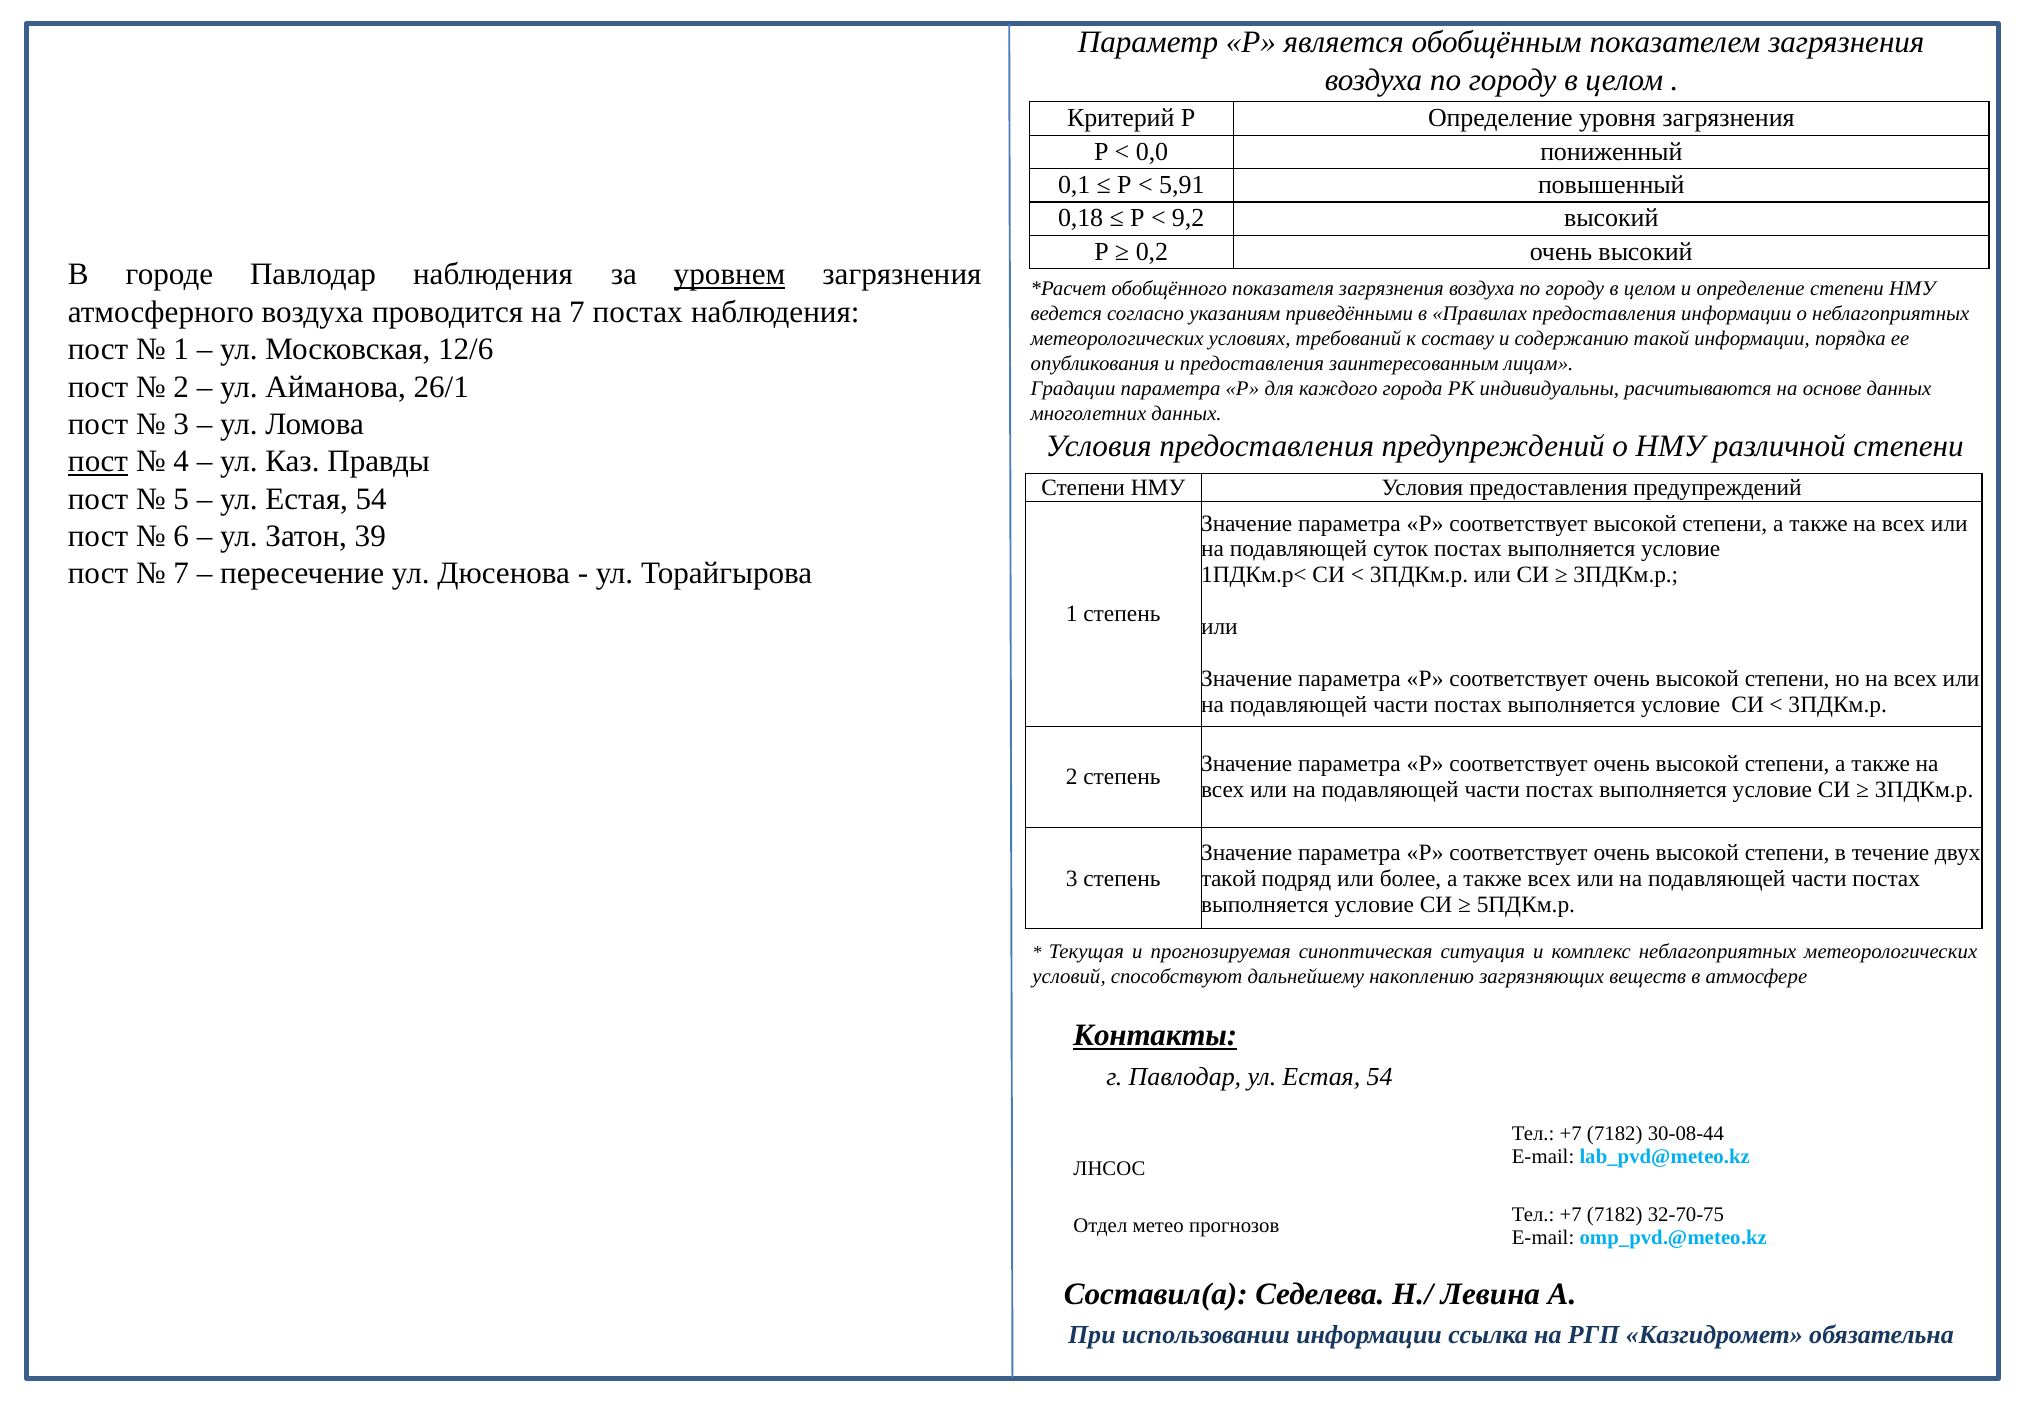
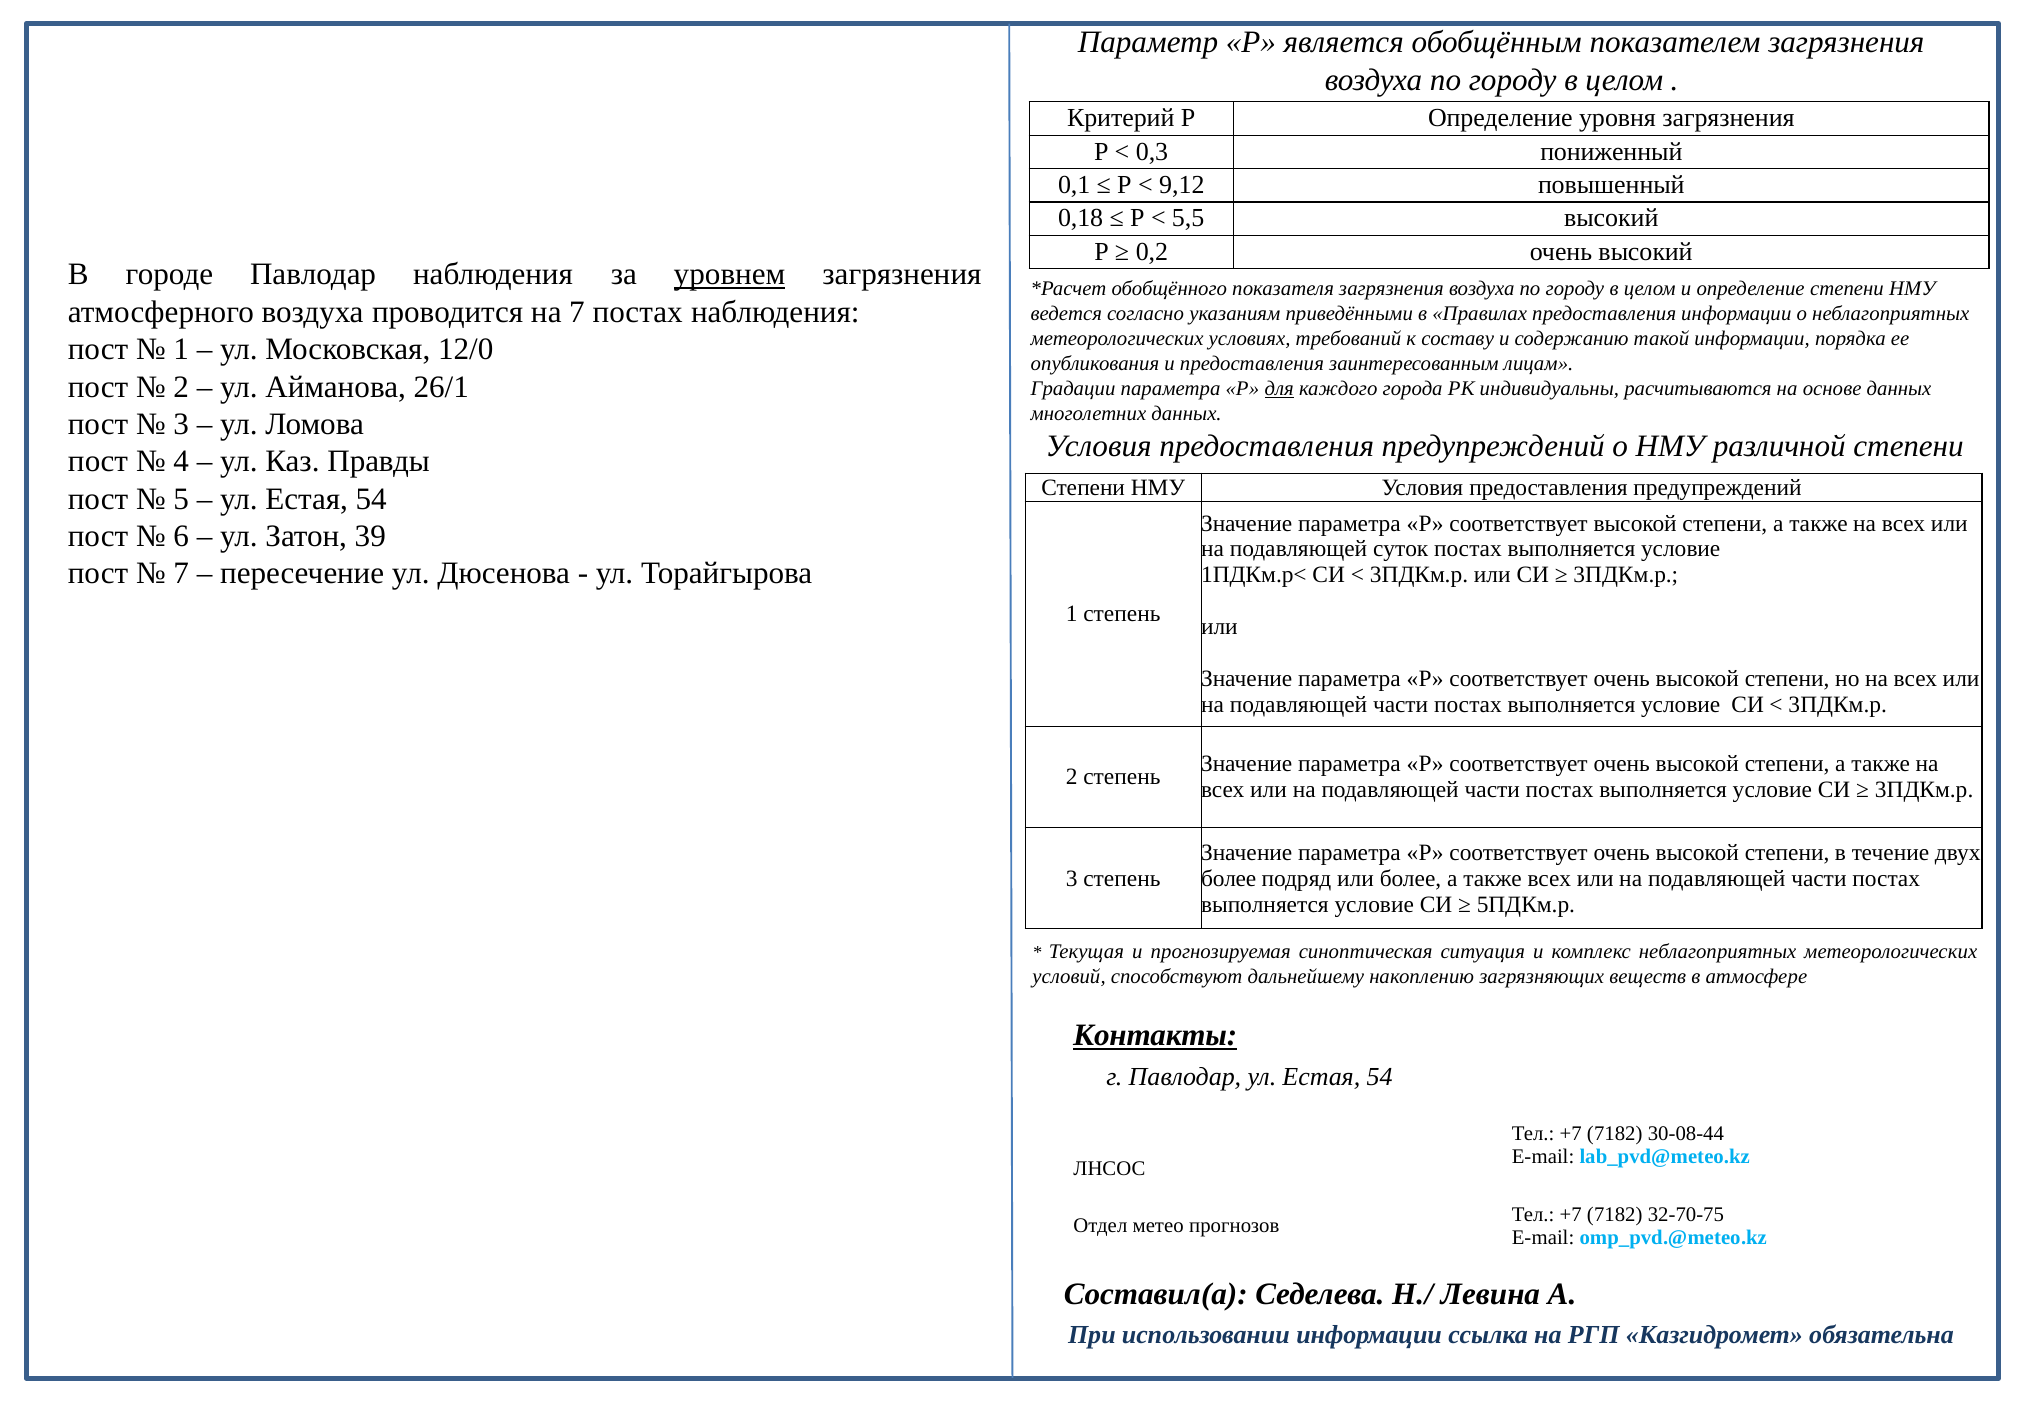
0,0: 0,0 -> 0,3
5,91: 5,91 -> 9,12
9,2: 9,2 -> 5,5
12/6: 12/6 -> 12/0
для underline: none -> present
пост at (98, 462) underline: present -> none
такой at (1229, 878): такой -> более
